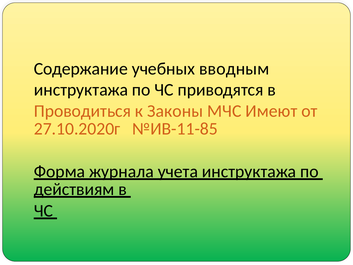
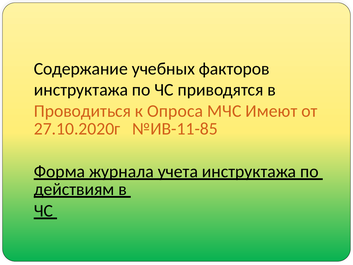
вводным: вводным -> факторов
Законы: Законы -> Опроса
